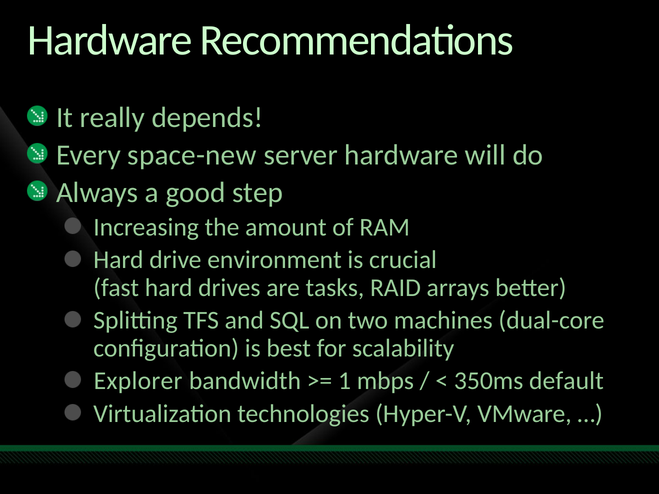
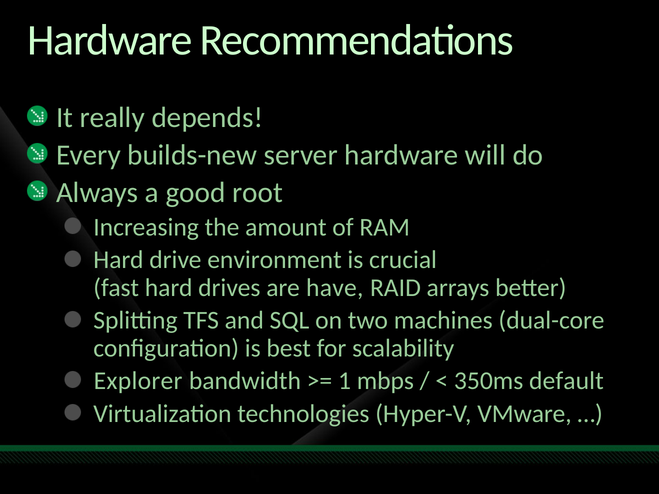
space-new: space-new -> builds-new
step: step -> root
tasks: tasks -> have
